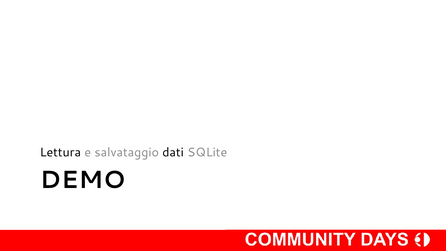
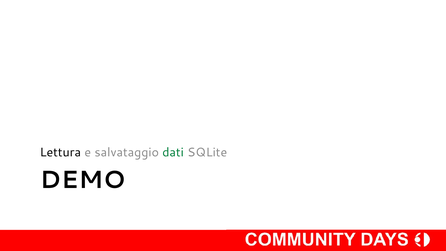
dati colour: black -> green
